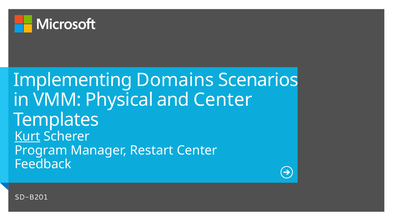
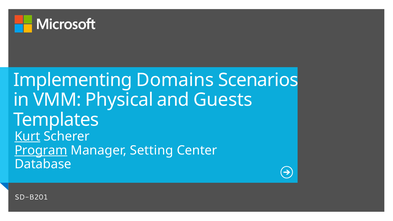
and Center: Center -> Guests
Program underline: none -> present
Restart: Restart -> Setting
Feedback: Feedback -> Database
